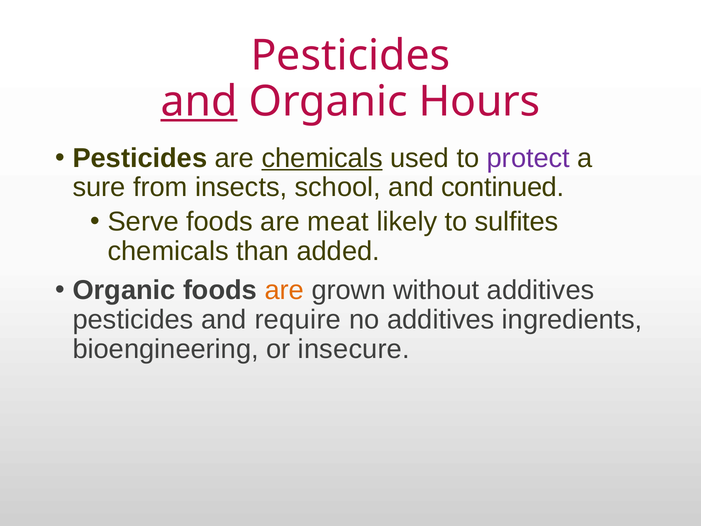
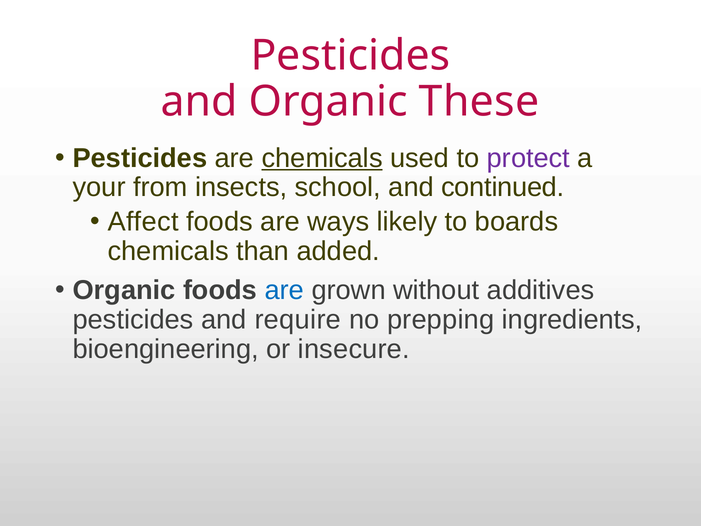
and at (199, 102) underline: present -> none
Hours: Hours -> These
sure: sure -> your
Serve: Serve -> Affect
meat: meat -> ways
sulfites: sulfites -> boards
are at (284, 290) colour: orange -> blue
no additives: additives -> prepping
